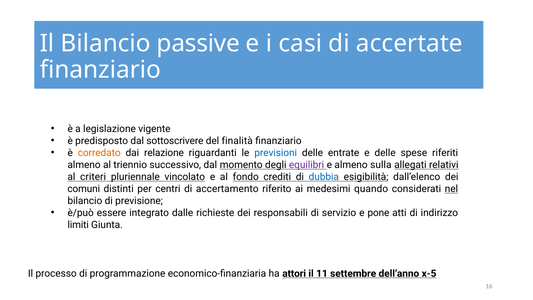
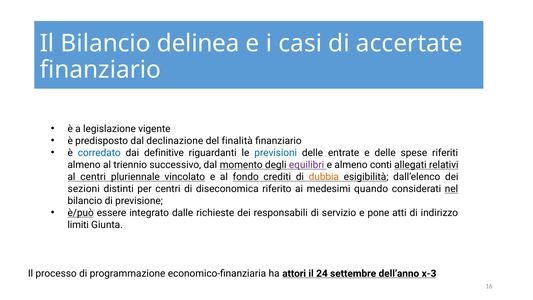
passive: passive -> delinea
sottoscrivere: sottoscrivere -> declinazione
corredato colour: orange -> blue
relazione: relazione -> definitive
sulla: sulla -> conti
al criteri: criteri -> centri
dubbia colour: blue -> orange
comuni: comuni -> sezioni
accertamento: accertamento -> diseconomica
è/può underline: none -> present
11: 11 -> 24
x-5: x-5 -> x-3
